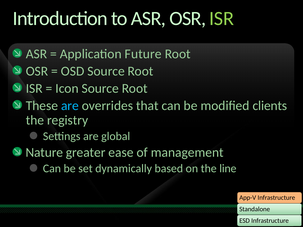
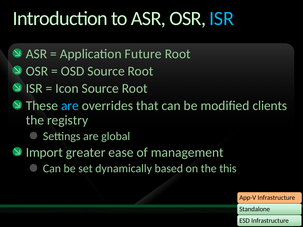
ISR at (222, 18) colour: light green -> light blue
Nature: Nature -> Import
line: line -> this
